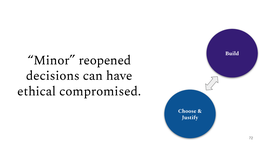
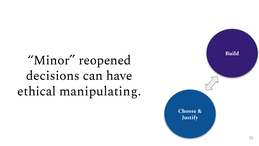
compromised: compromised -> manipulating
